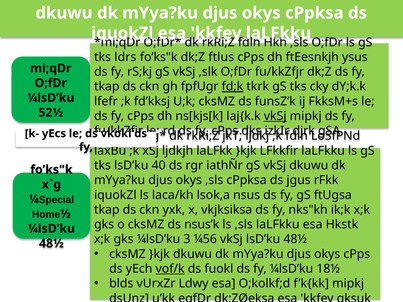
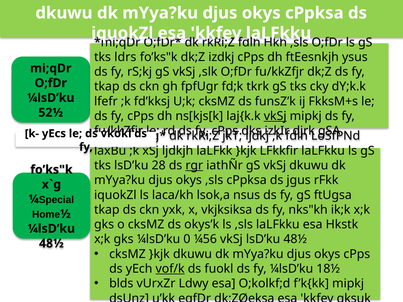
ftlus: ftlus -> izdkj
fd;k underline: present -> none
40: 40 -> 28
rgr underline: none -> present
nsus’k: nsus’k -> okys’k
3: 3 -> 0
